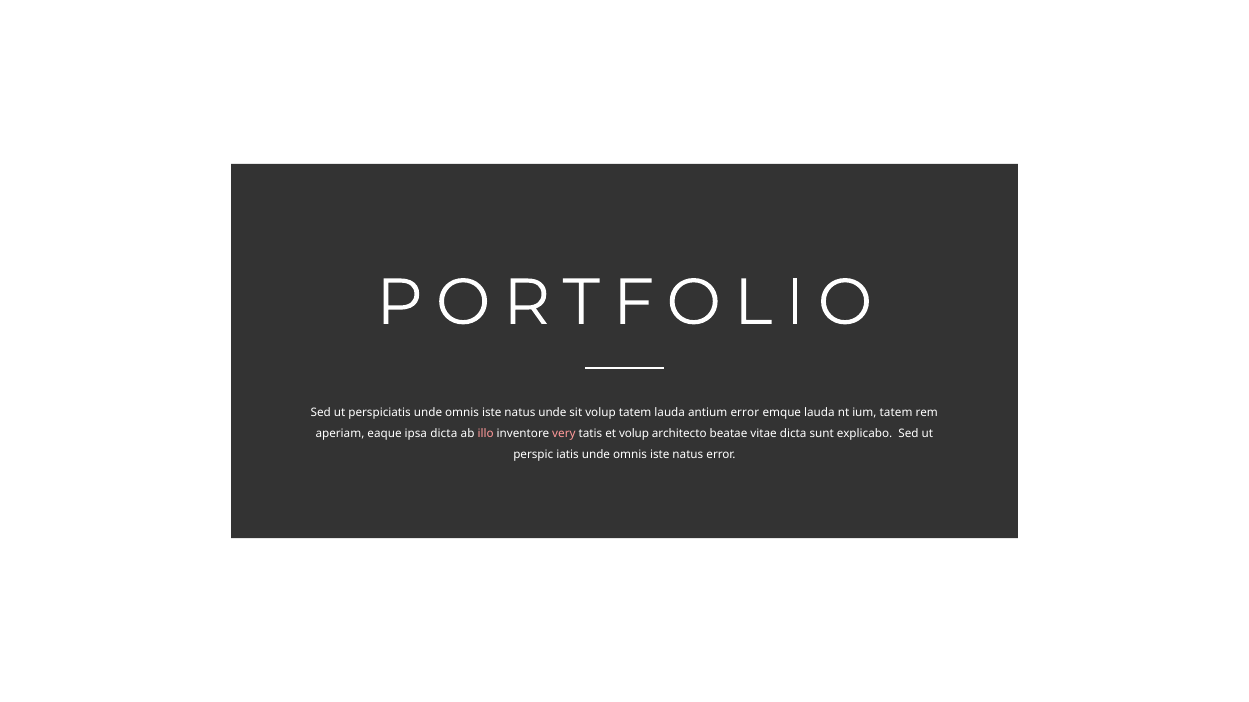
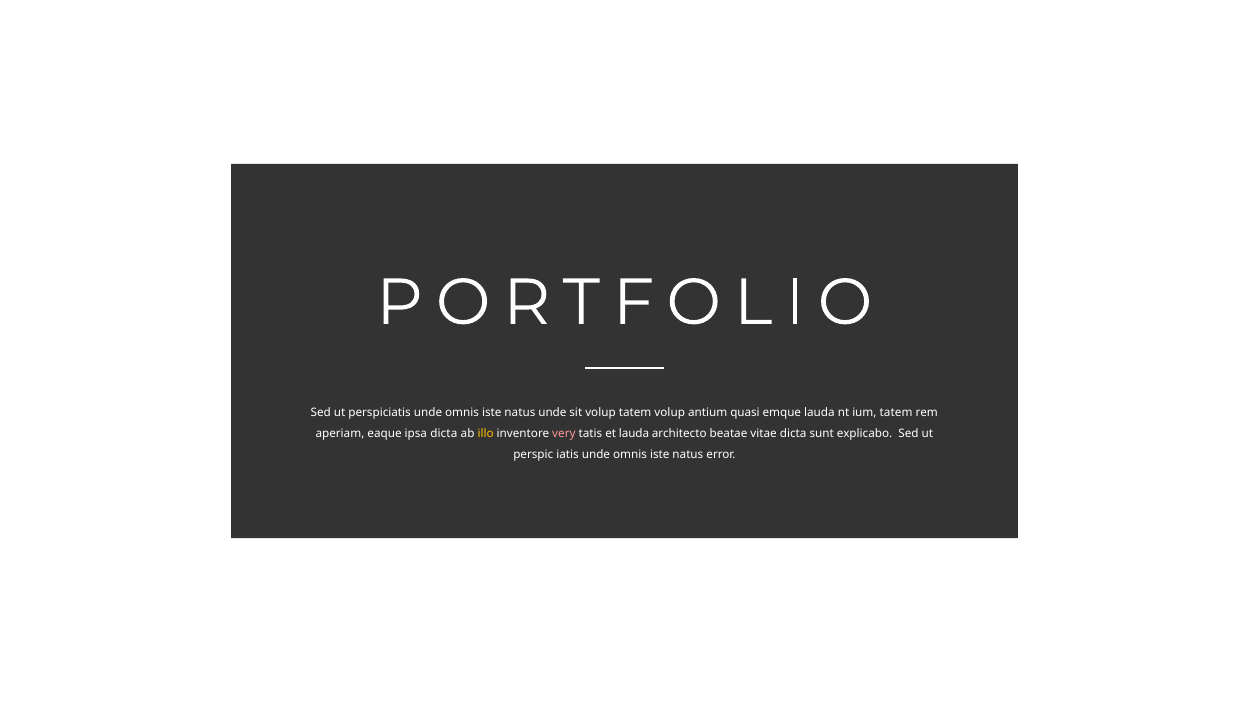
tatem lauda: lauda -> volup
antium error: error -> quasi
illo colour: pink -> yellow
et volup: volup -> lauda
